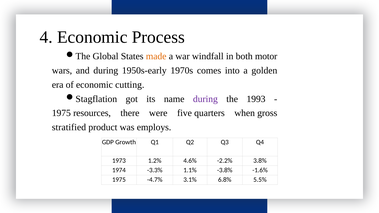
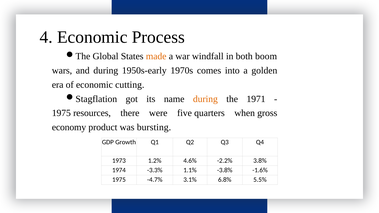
motor: motor -> boom
during at (205, 99) colour: purple -> orange
1993: 1993 -> 1971
stratified: stratified -> economy
employs: employs -> bursting
